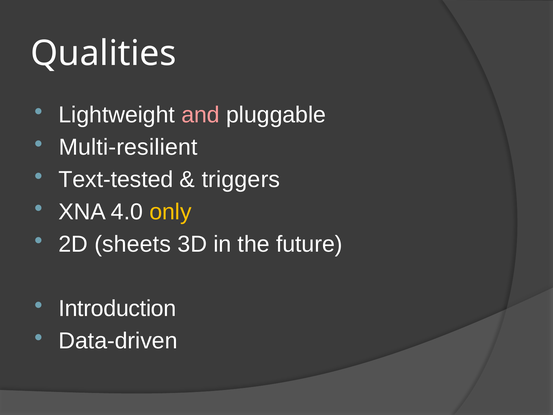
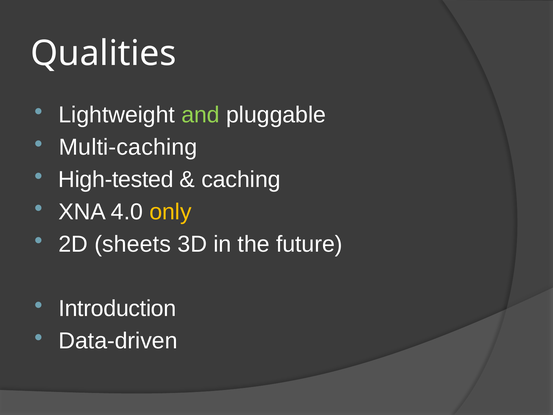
and colour: pink -> light green
Multi-resilient: Multi-resilient -> Multi-caching
Text-tested: Text-tested -> High-tested
triggers: triggers -> caching
